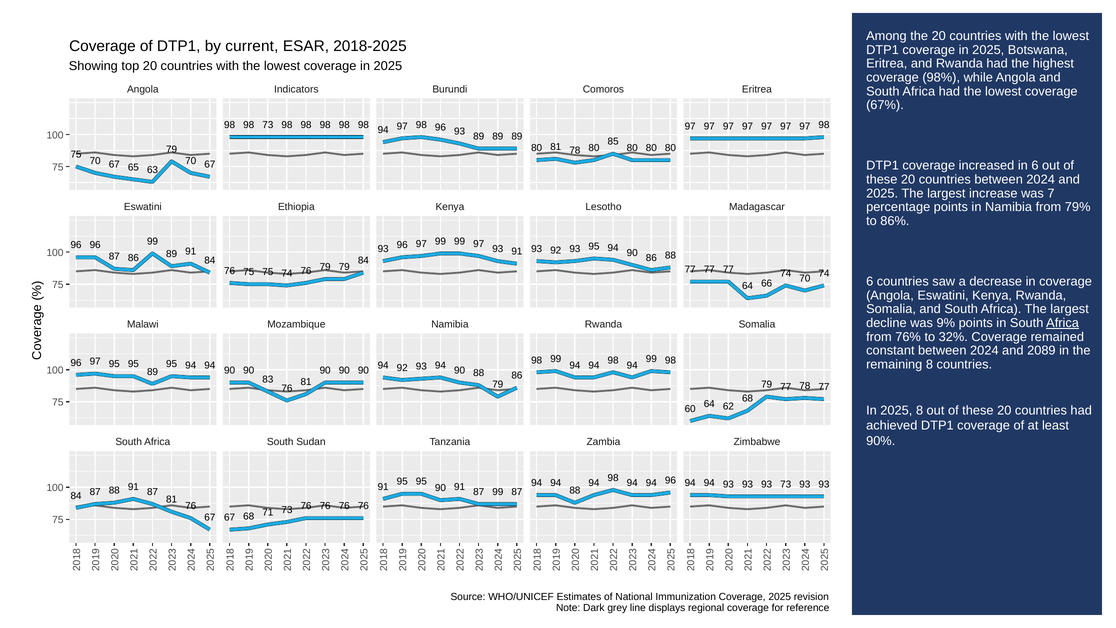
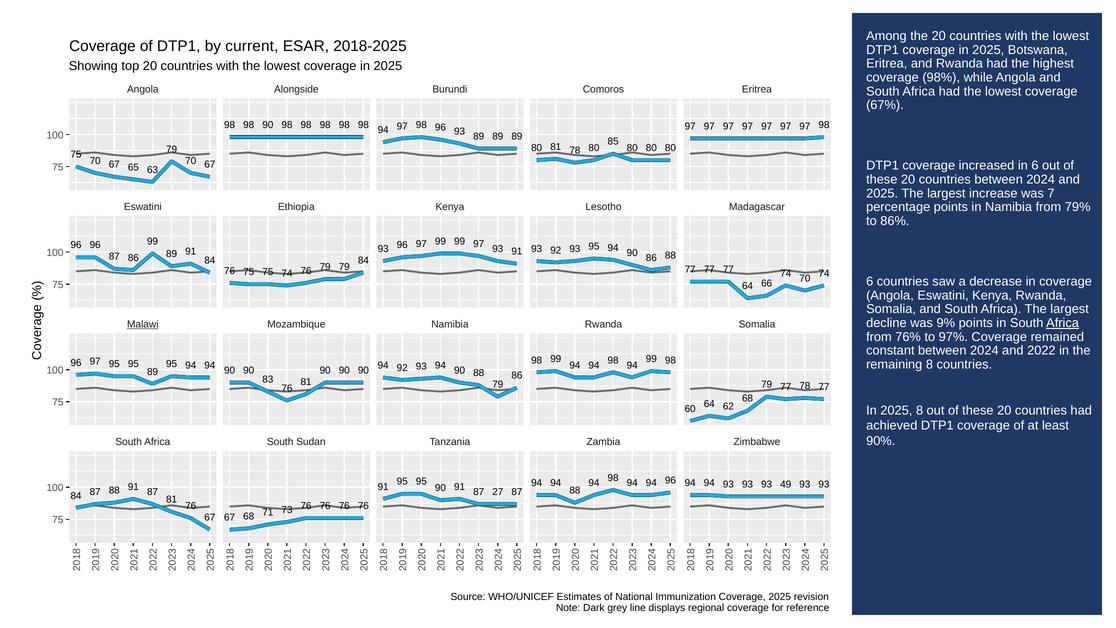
Indicators: Indicators -> Alongside
98 73: 73 -> 90
Malawi underline: none -> present
32%: 32% -> 97%
2089: 2089 -> 2022
93 73: 73 -> 49
87 99: 99 -> 27
